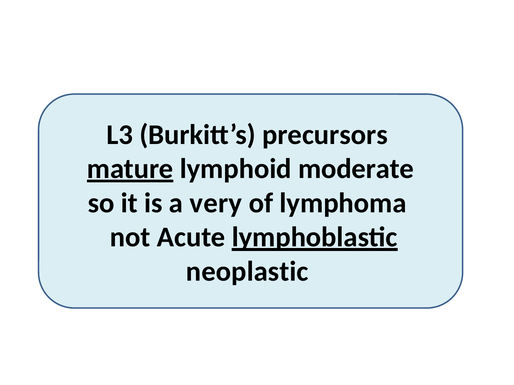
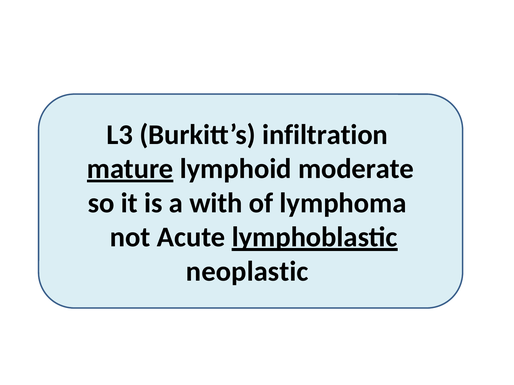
precursors: precursors -> infiltration
very: very -> with
